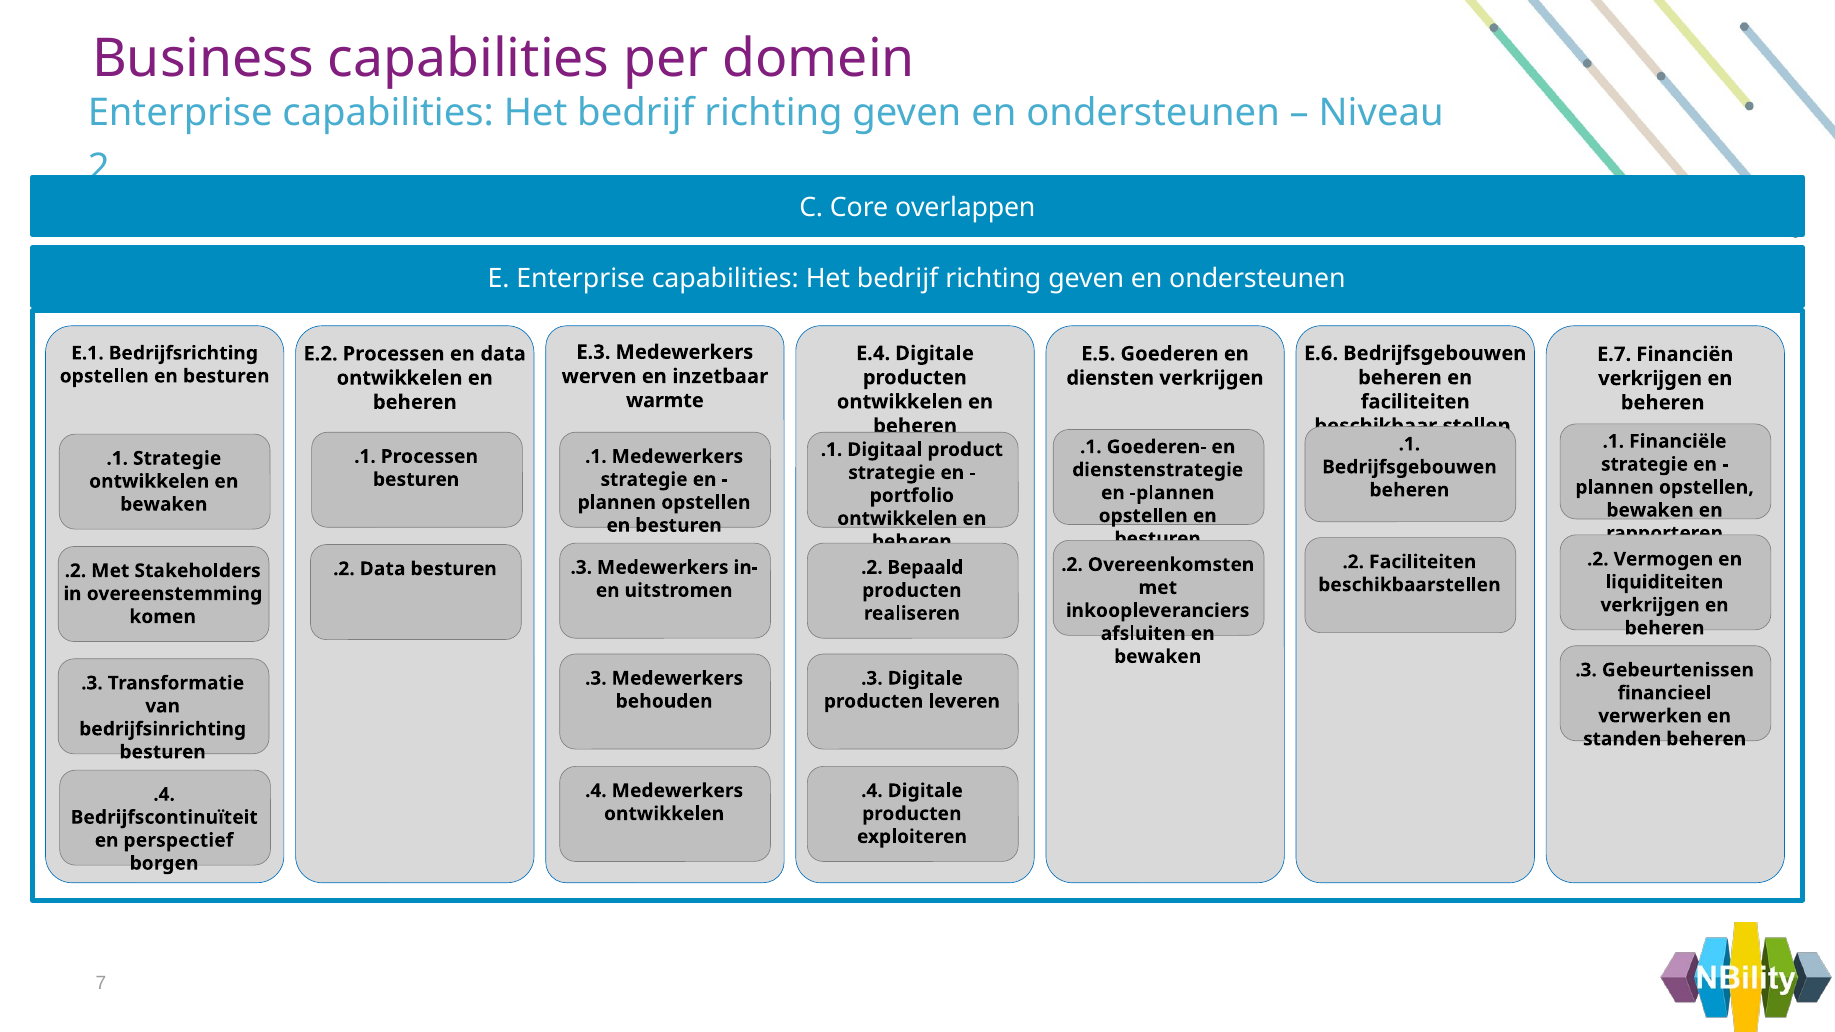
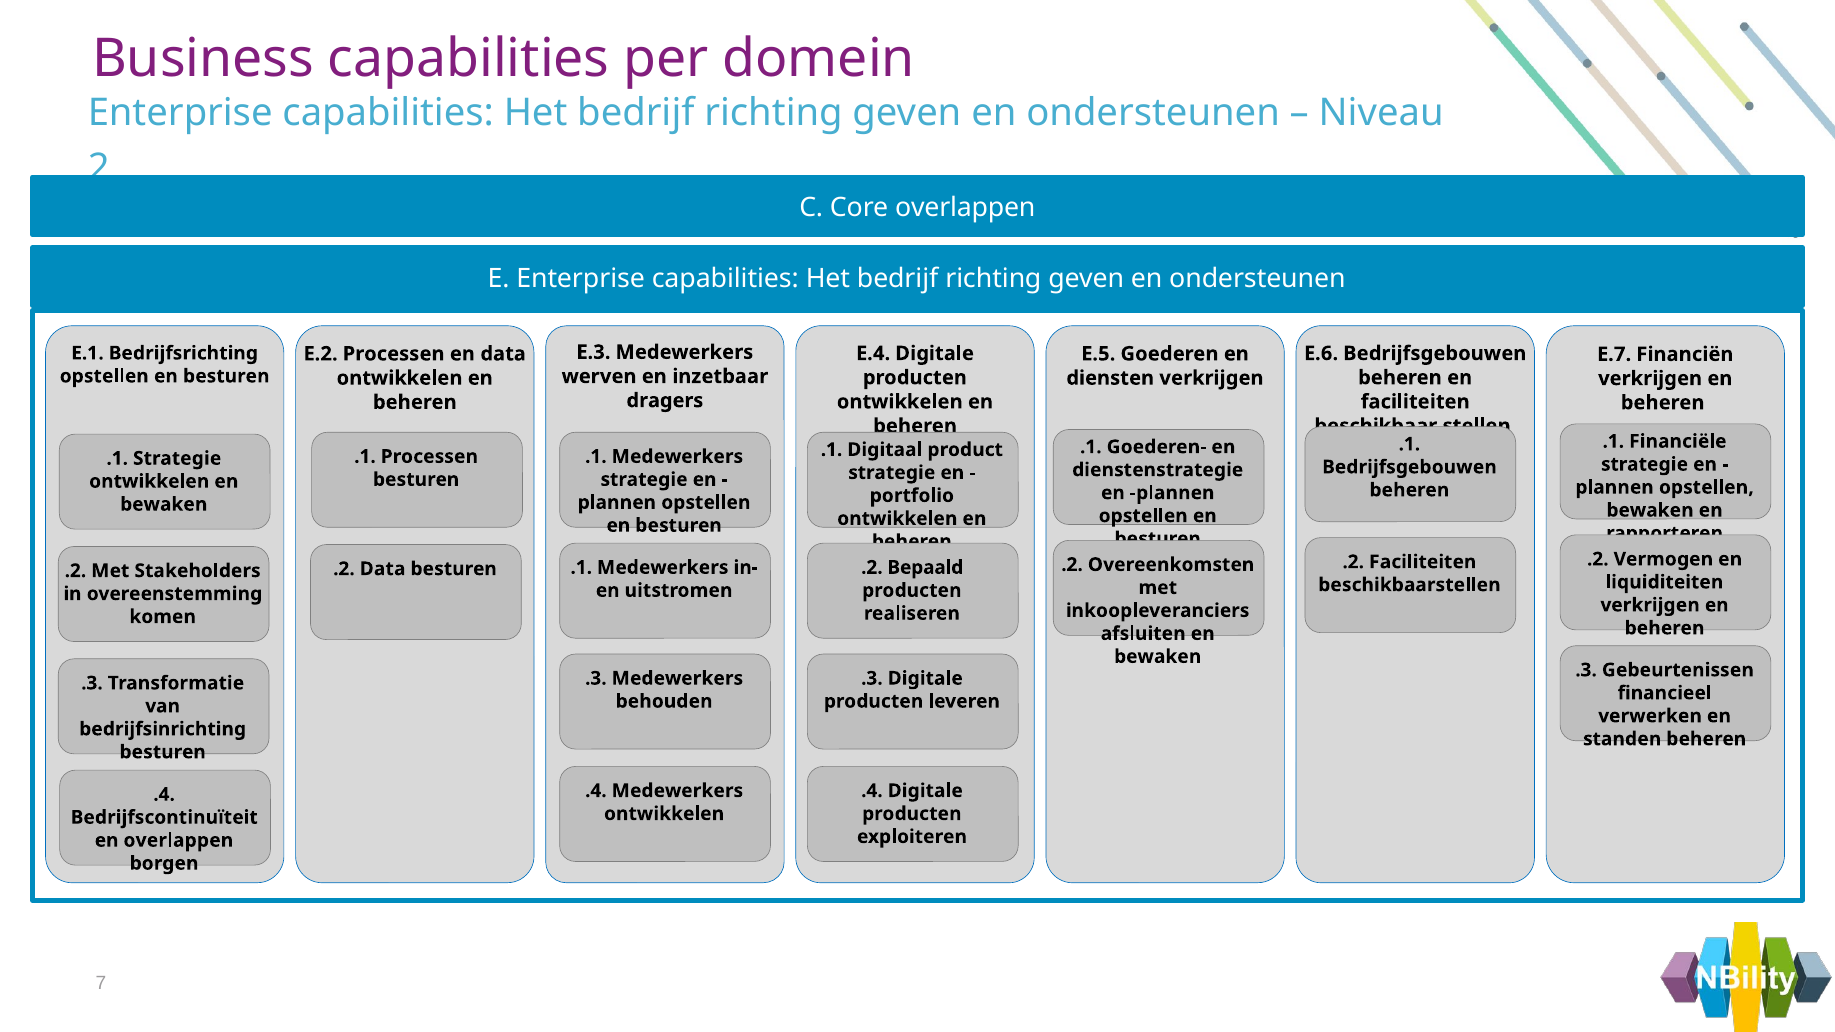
warmte: warmte -> dragers
.3 at (581, 568): .3 -> .1
en perspectief: perspectief -> overlappen
